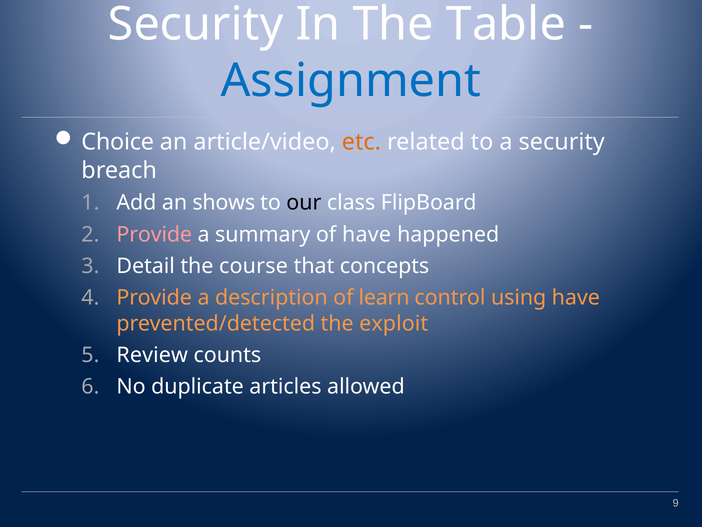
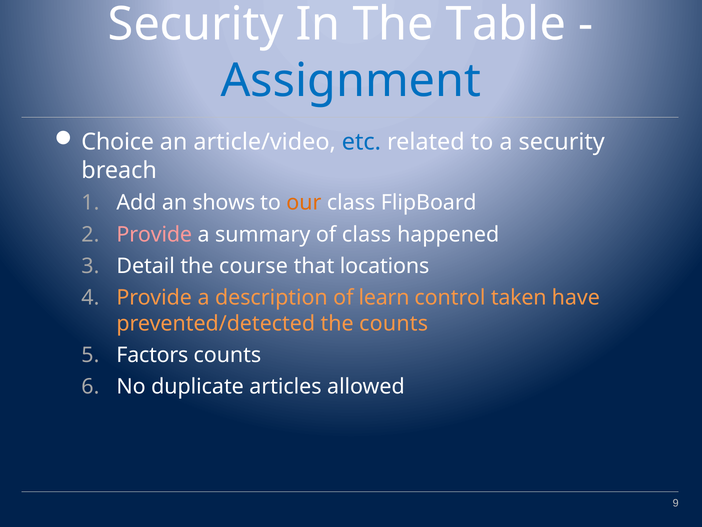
etc colour: orange -> blue
our colour: black -> orange
of have: have -> class
concepts: concepts -> locations
using: using -> taken
the exploit: exploit -> counts
Review: Review -> Factors
